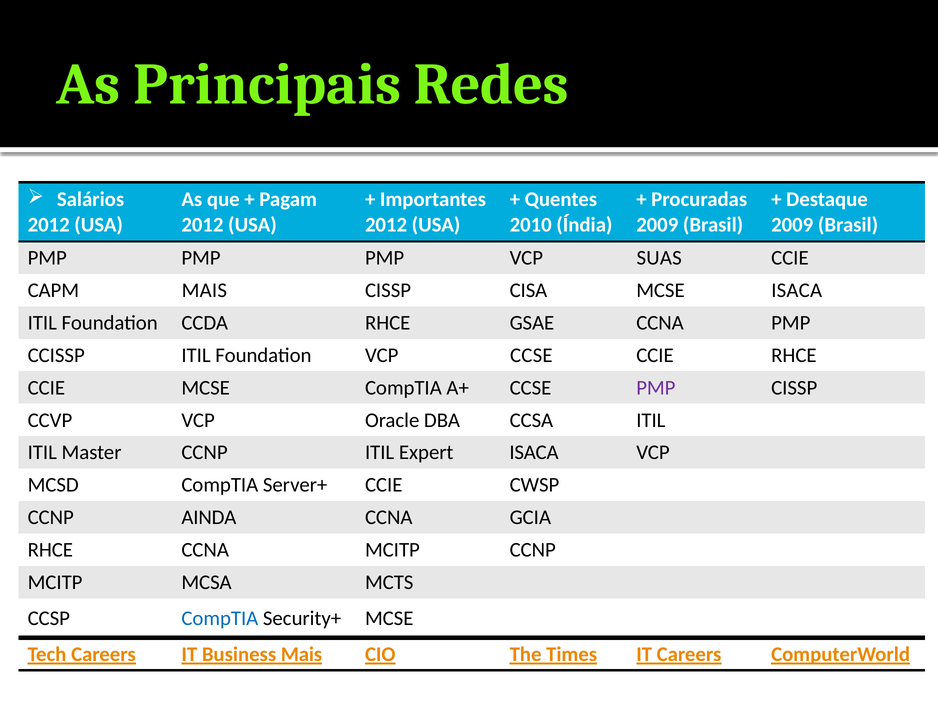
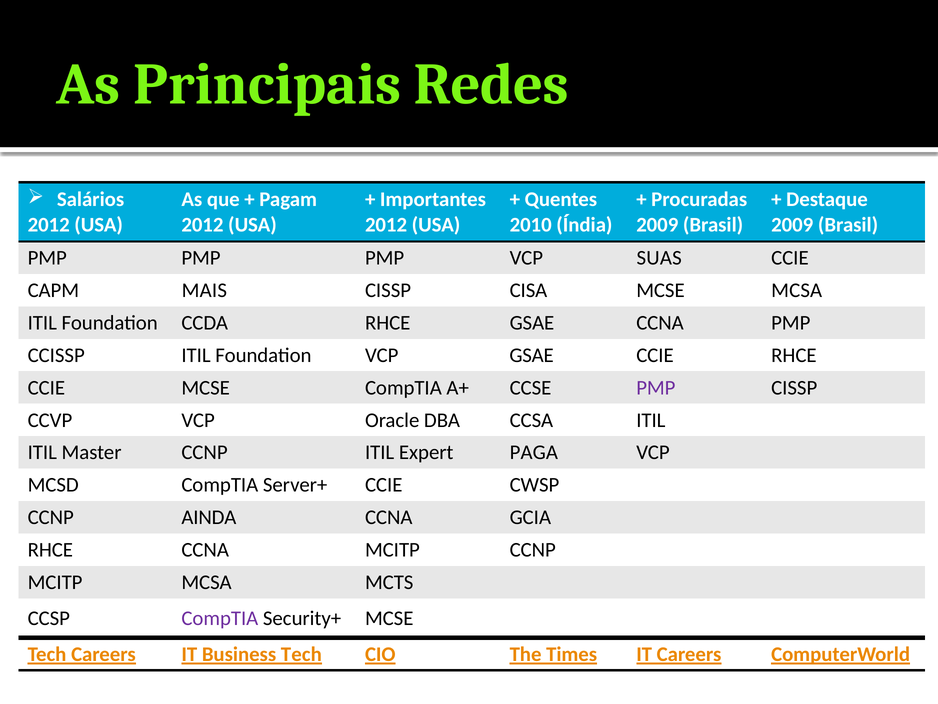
MCSE ISACA: ISACA -> MCSA
VCP CCSE: CCSE -> GSAE
Expert ISACA: ISACA -> PAGA
CompTIA at (220, 618) colour: blue -> purple
Business Mais: Mais -> Tech
